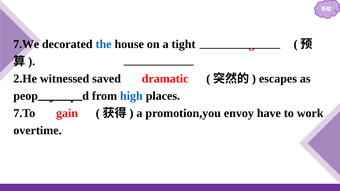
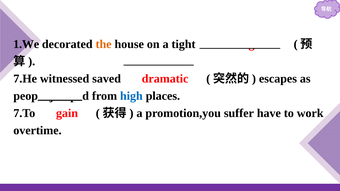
7.We: 7.We -> 1.We
the colour: blue -> orange
2.He: 2.He -> 7.He
envoy: envoy -> suffer
